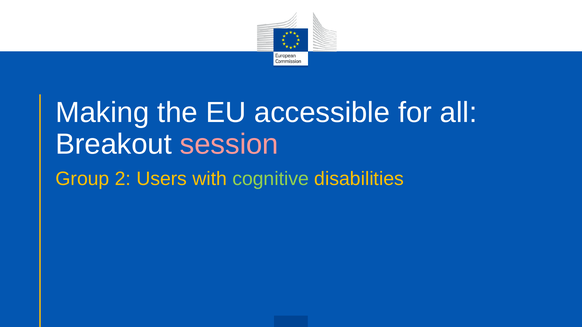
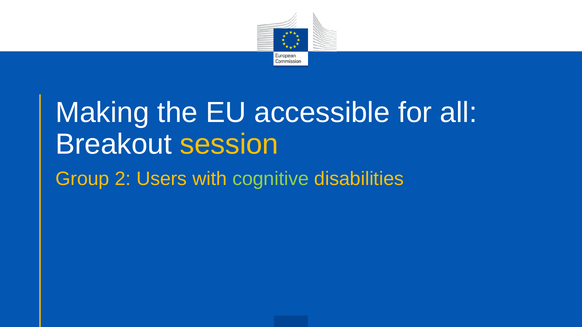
session colour: pink -> yellow
